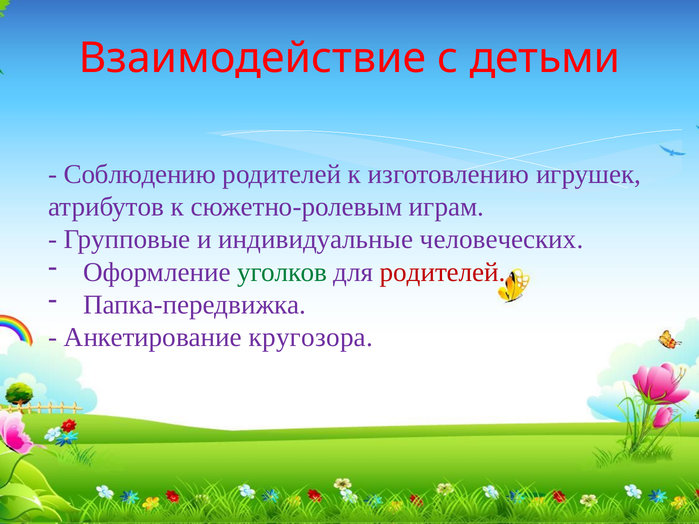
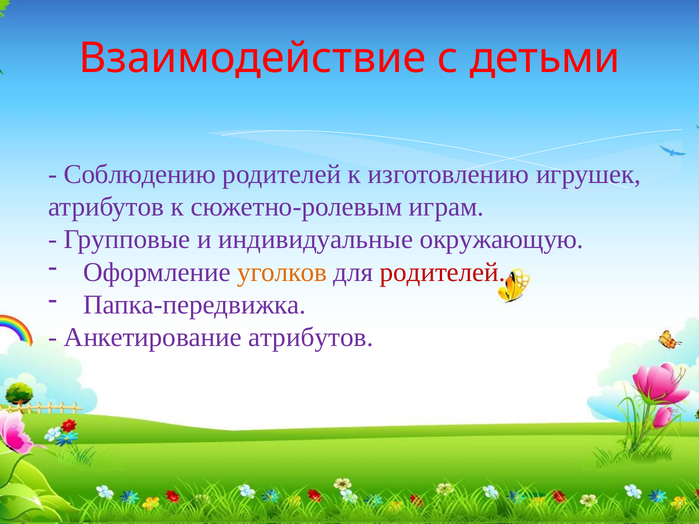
человеческих: человеческих -> окружающую
уголков colour: green -> orange
Анкетирование кругозора: кругозора -> атрибутов
